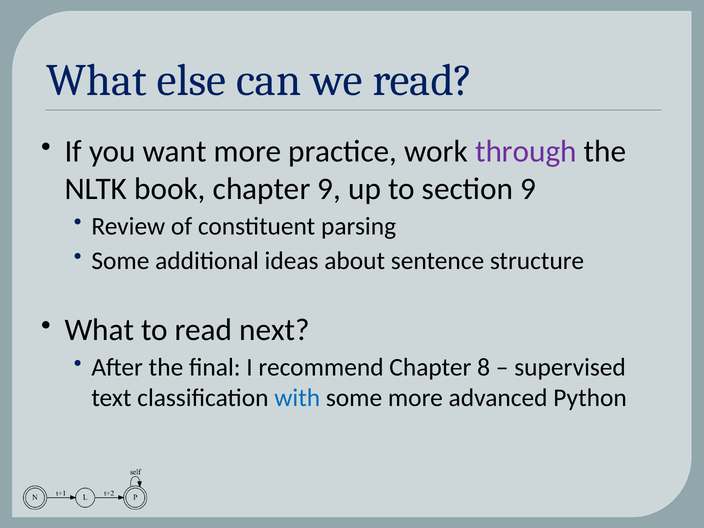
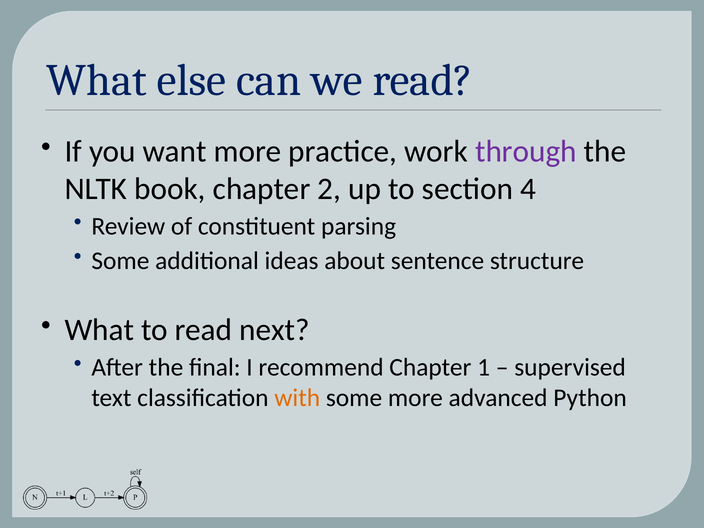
chapter 9: 9 -> 2
section 9: 9 -> 4
8: 8 -> 1
with colour: blue -> orange
